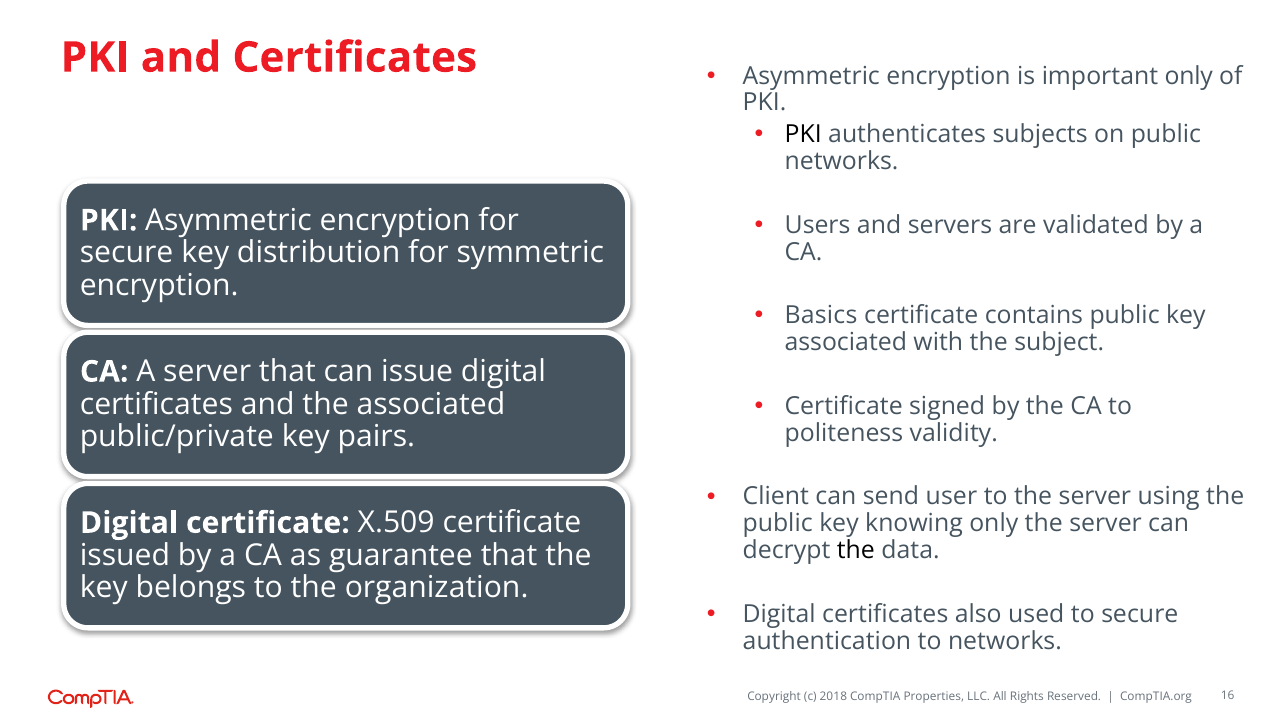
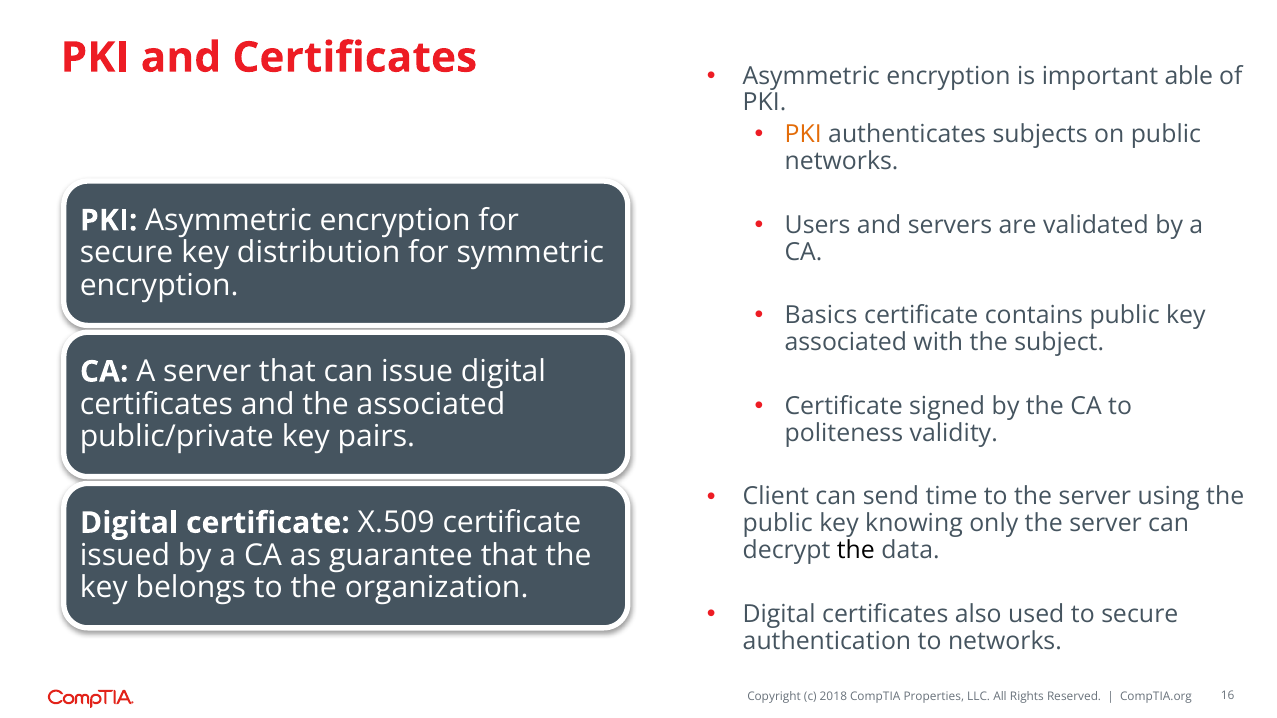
important only: only -> able
PKI at (803, 135) colour: black -> orange
user: user -> time
